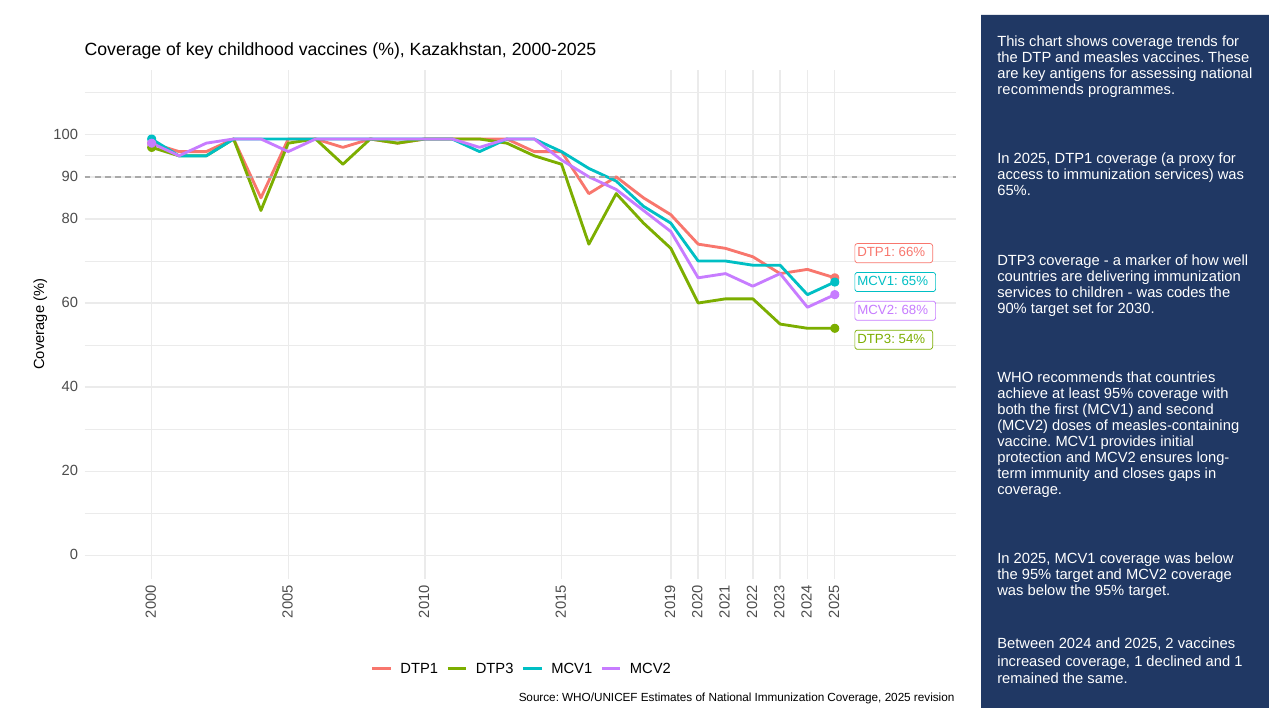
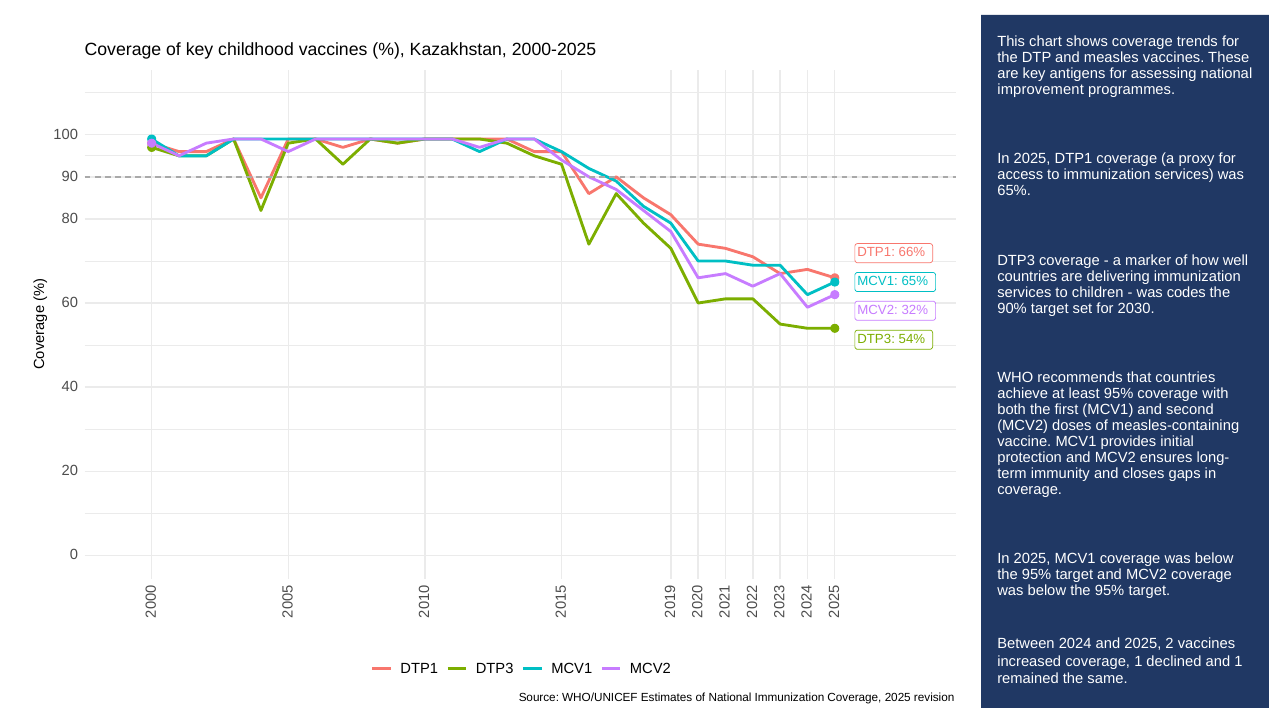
recommends at (1041, 89): recommends -> improvement
68%: 68% -> 32%
